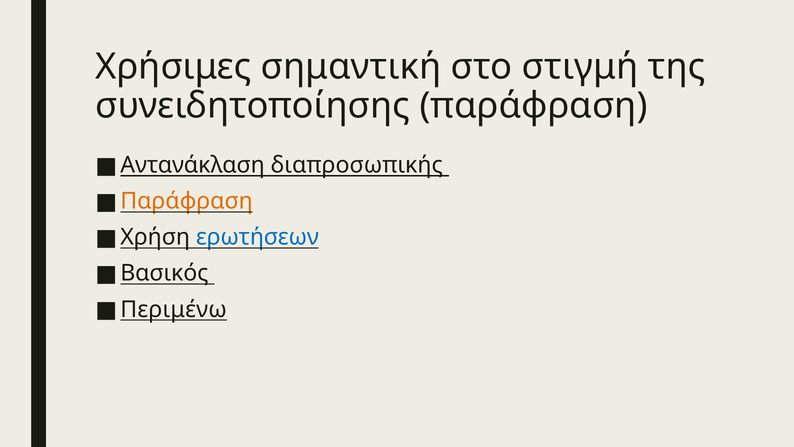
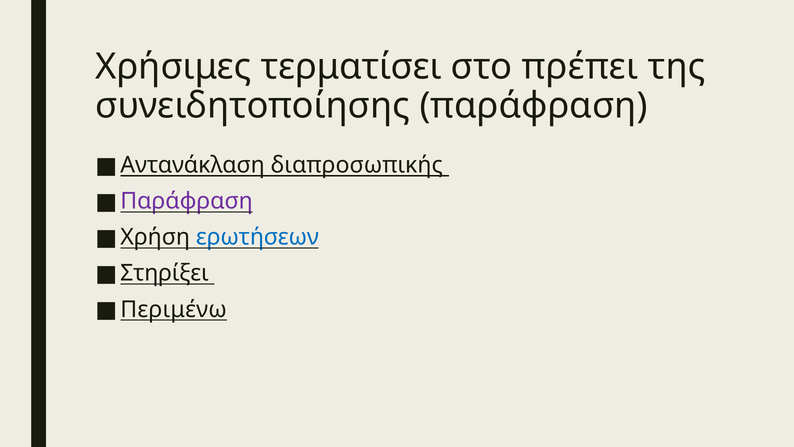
σημαντική: σημαντική -> τερματίσει
στιγμή: στιγμή -> πρέπει
Παράφραση at (187, 201) colour: orange -> purple
Βασικός: Βασικός -> Στηρίξει
